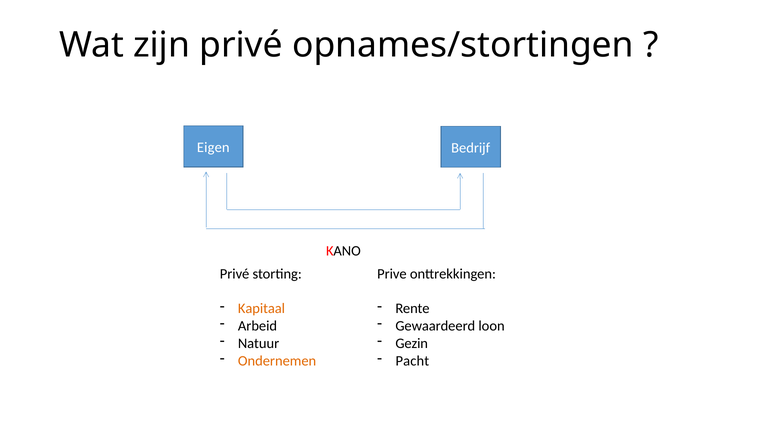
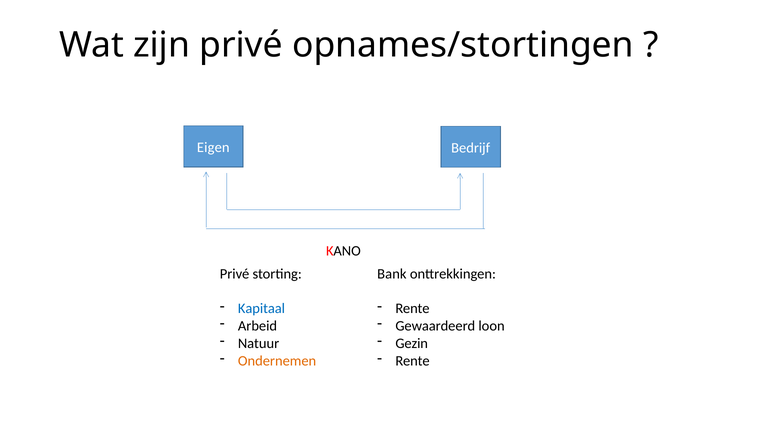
Prive: Prive -> Bank
Kapitaal colour: orange -> blue
Pacht at (412, 361): Pacht -> Rente
